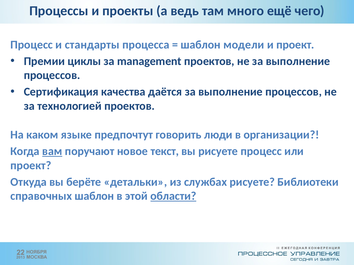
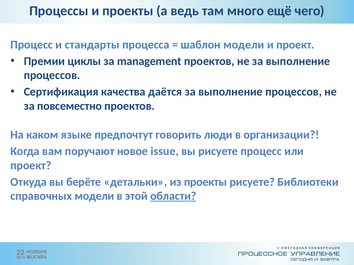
технологией: технологией -> повсеместно
вам underline: present -> none
текст: текст -> issue
из службах: службах -> проекты
справочных шаблон: шаблон -> модели
